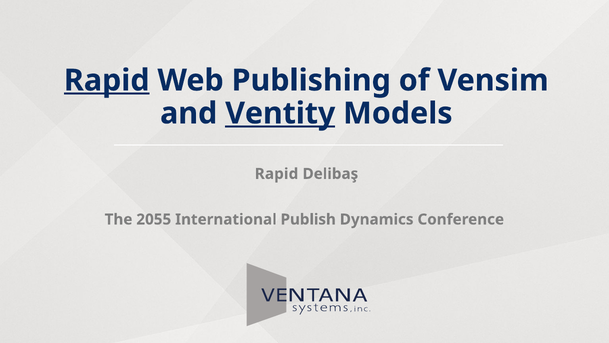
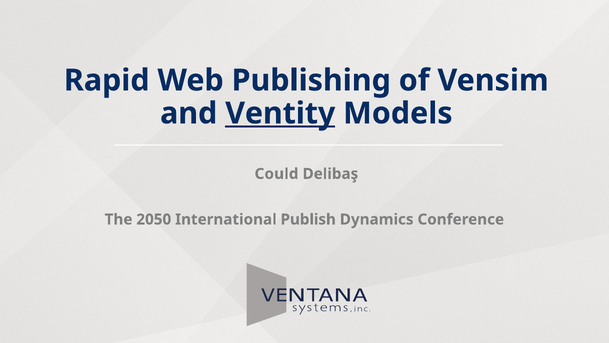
Rapid at (107, 80) underline: present -> none
Rapid at (277, 174): Rapid -> Could
2055: 2055 -> 2050
